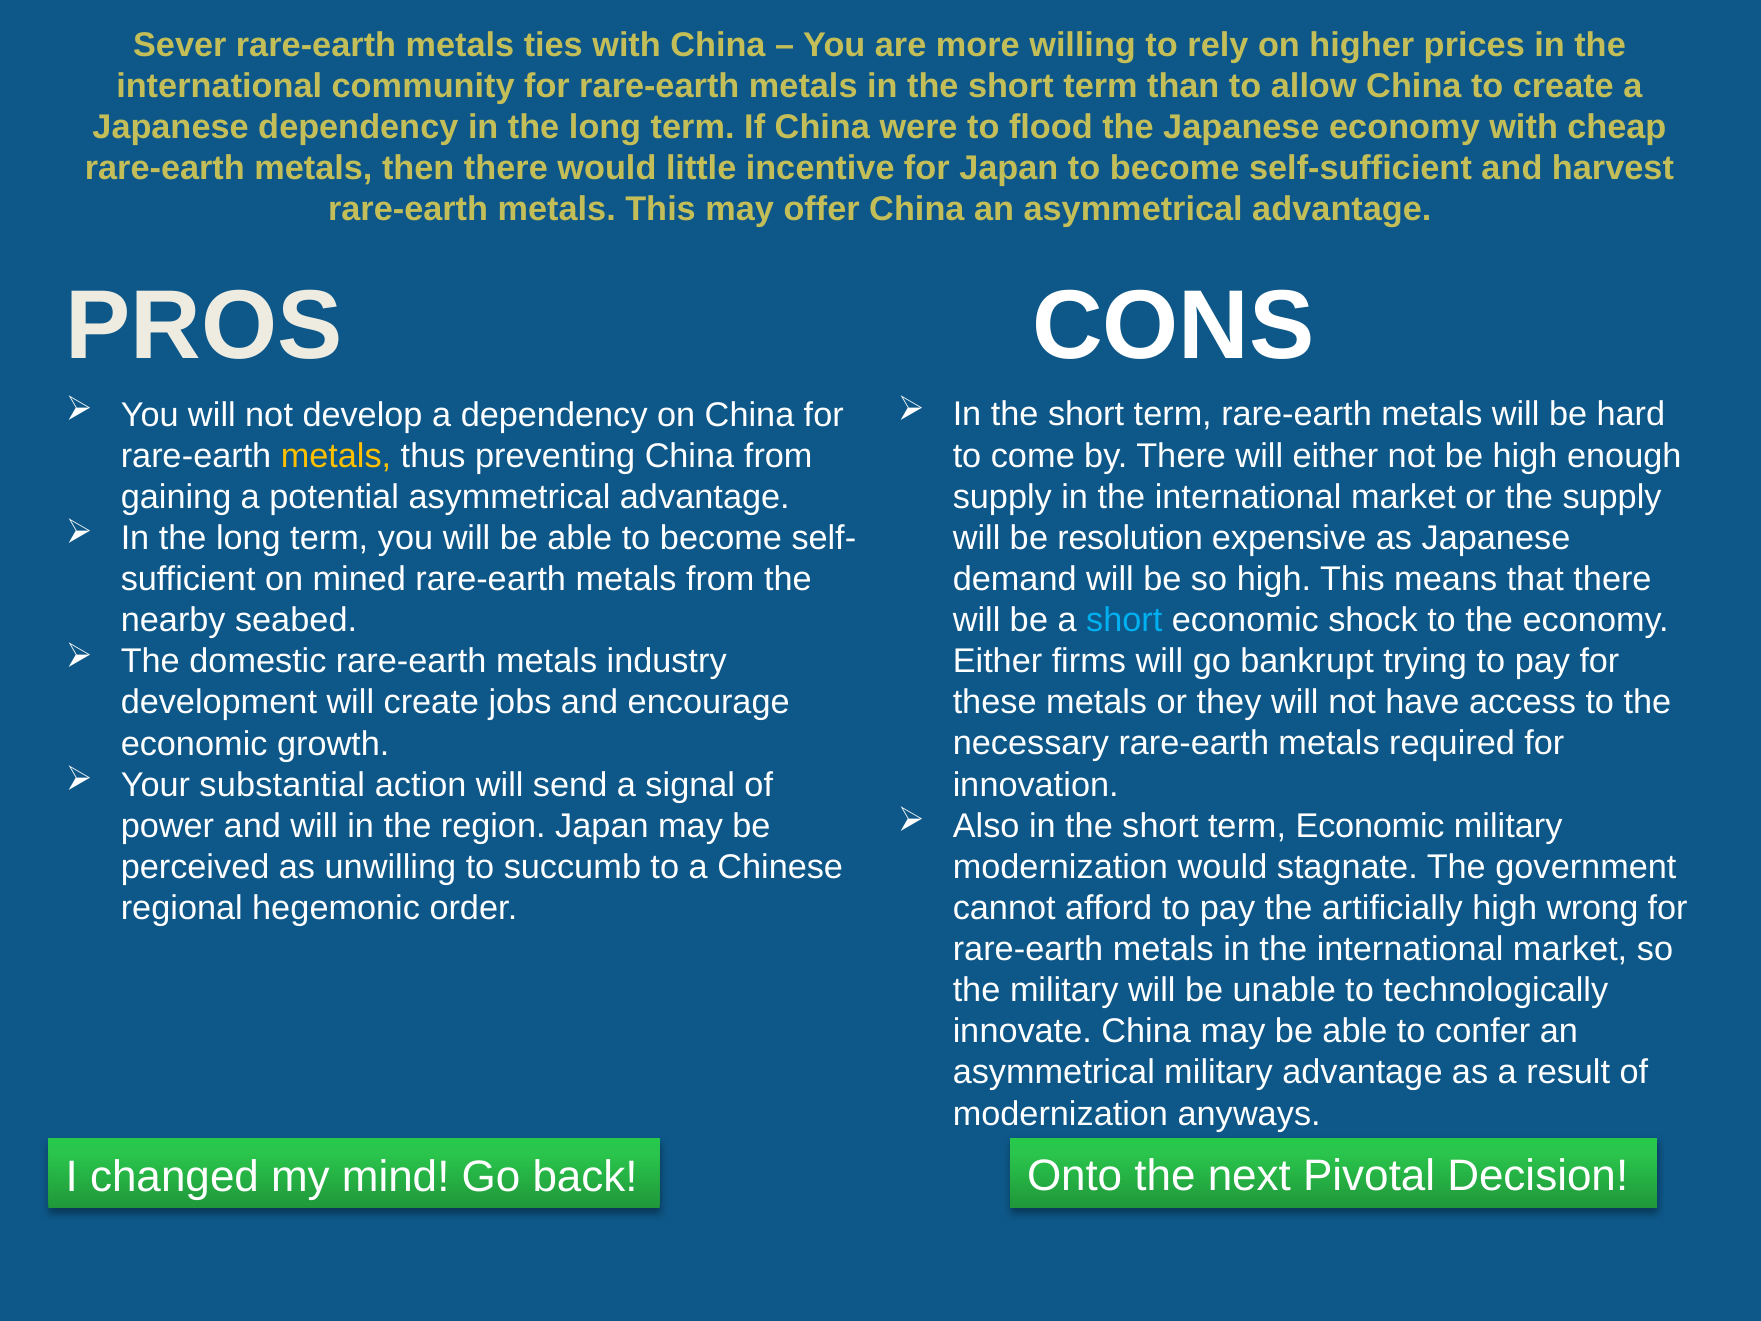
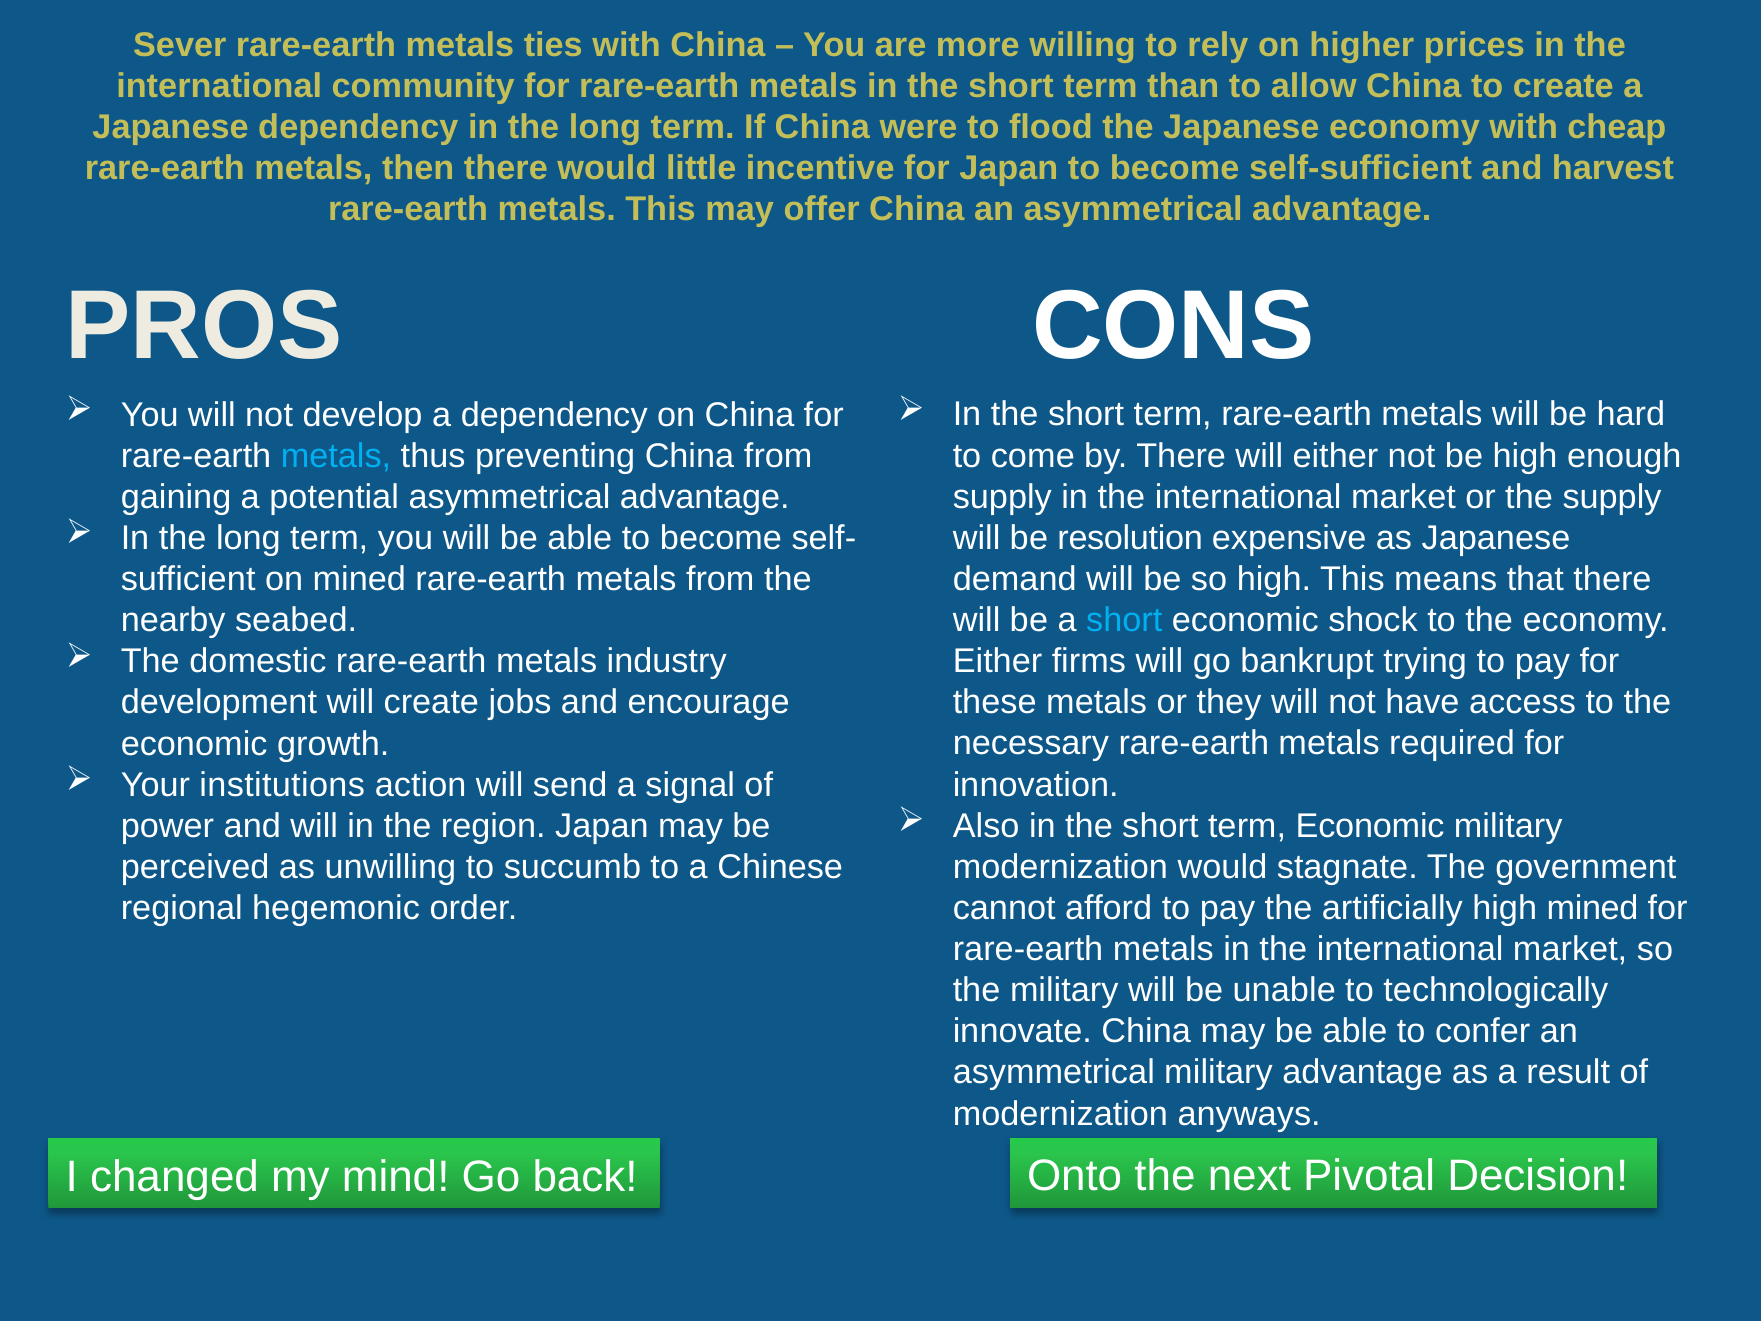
metals at (336, 456) colour: yellow -> light blue
substantial: substantial -> institutions
high wrong: wrong -> mined
